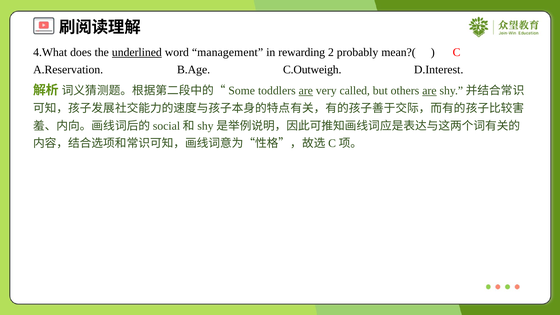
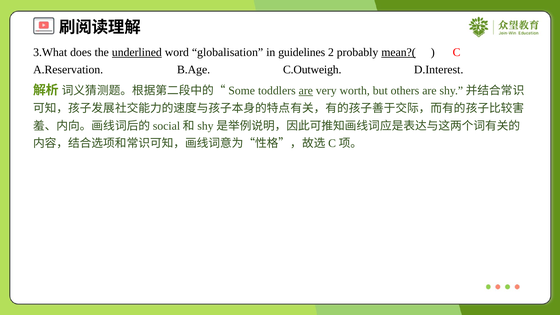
4.What: 4.What -> 3.What
management: management -> globalisation
rewarding: rewarding -> guidelines
mean?( underline: none -> present
called: called -> worth
are at (429, 91) underline: present -> none
